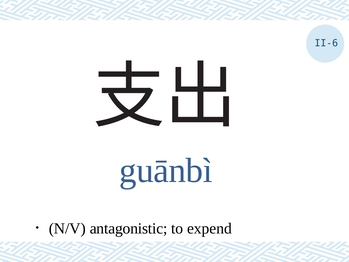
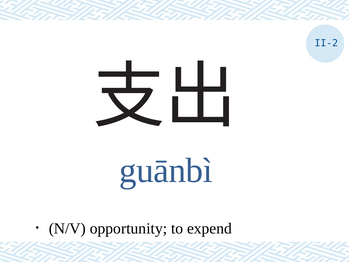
II-6: II-6 -> II-2
antagonistic: antagonistic -> opportunity
